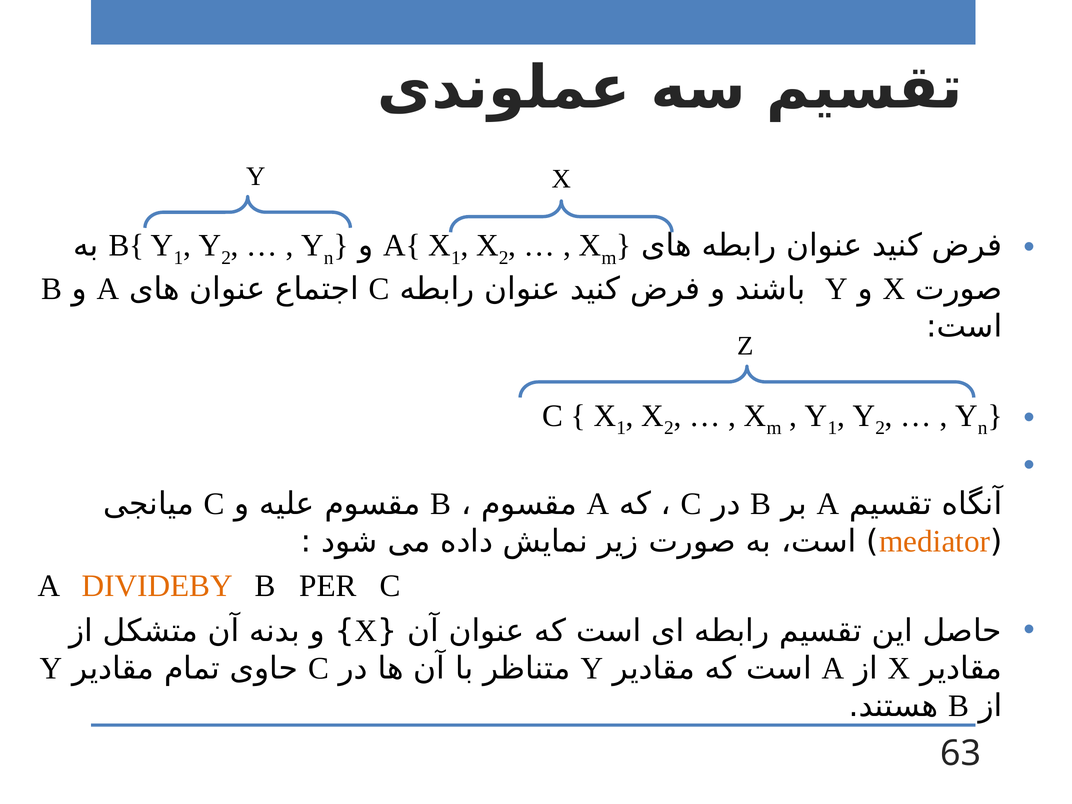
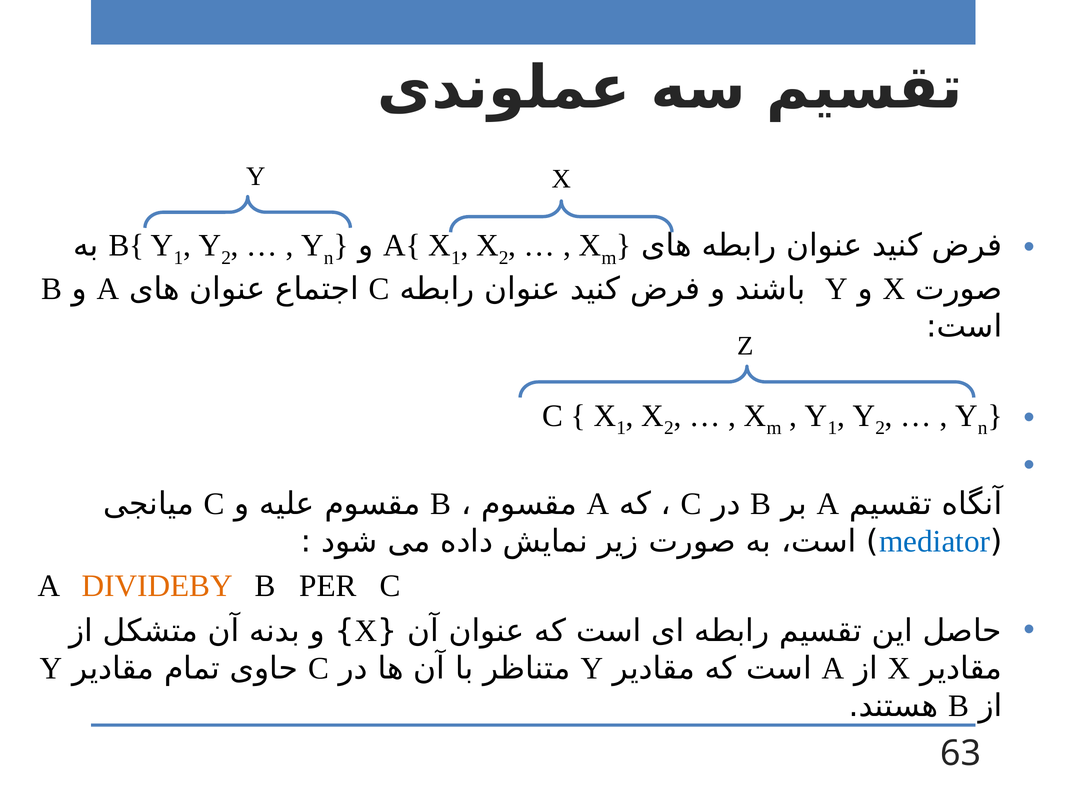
mediator colour: orange -> blue
